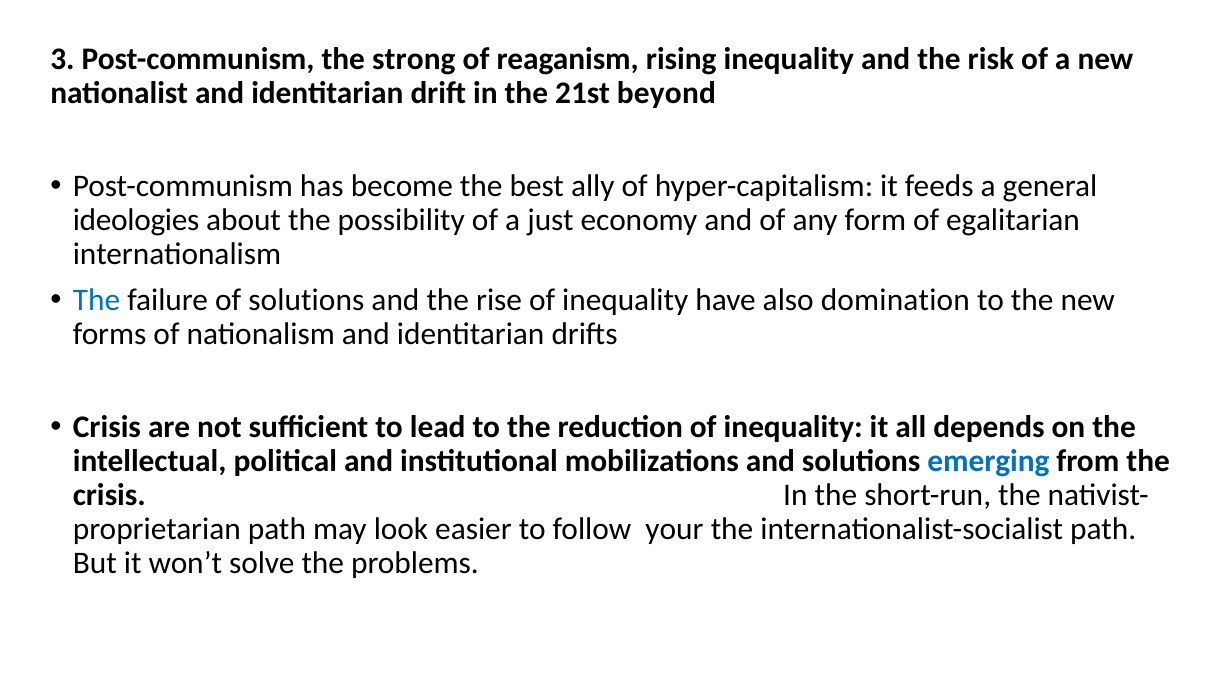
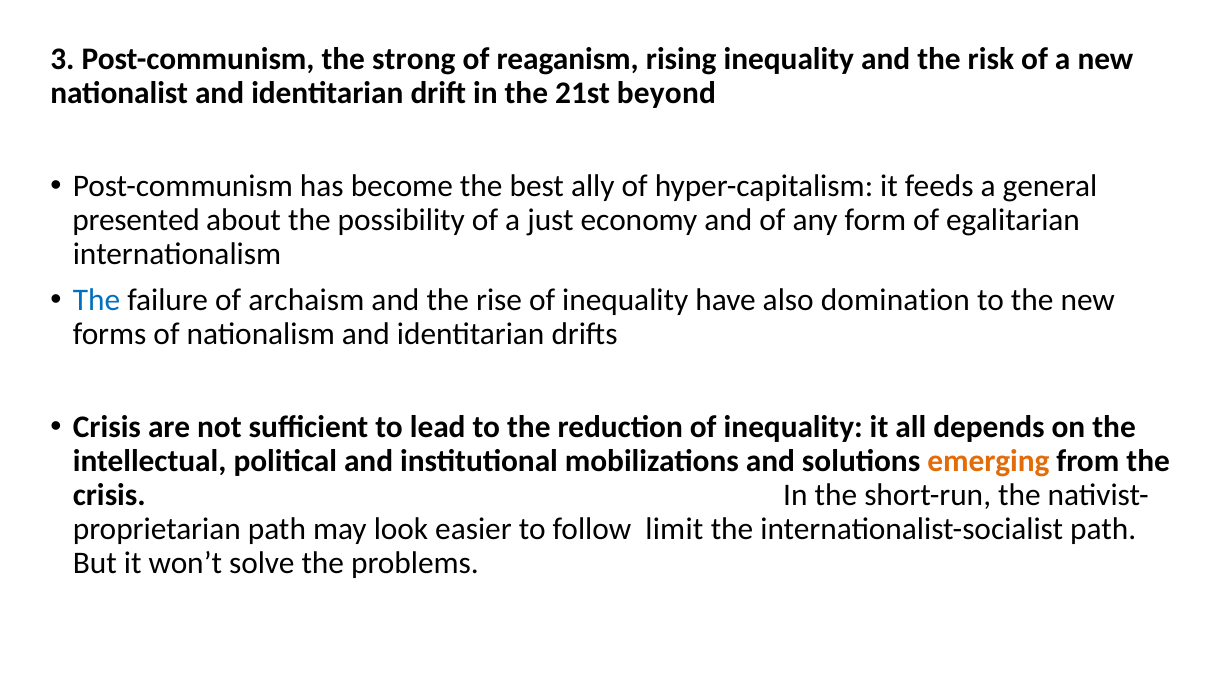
ideologies: ideologies -> presented
of solutions: solutions -> archaism
emerging colour: blue -> orange
your: your -> limit
